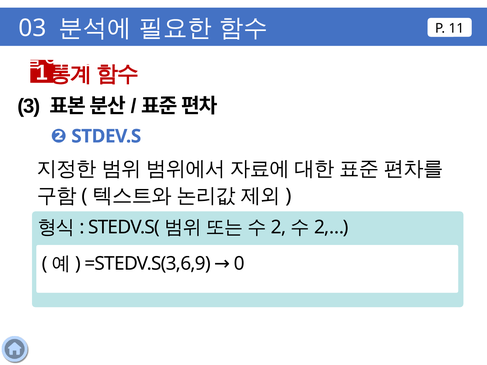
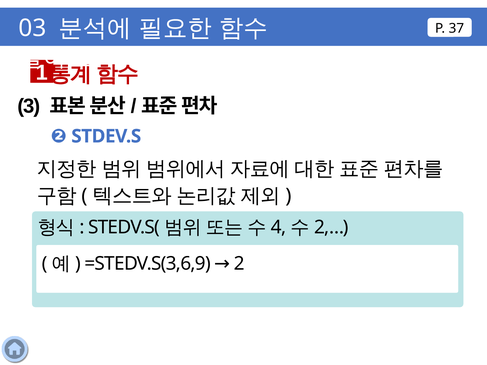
11: 11 -> 37
2: 2 -> 4
0: 0 -> 2
